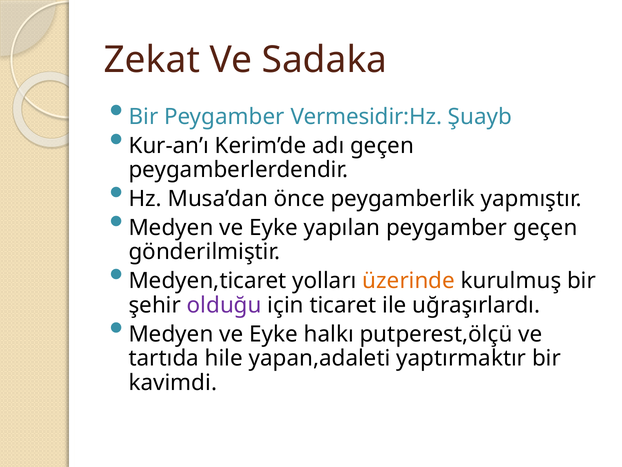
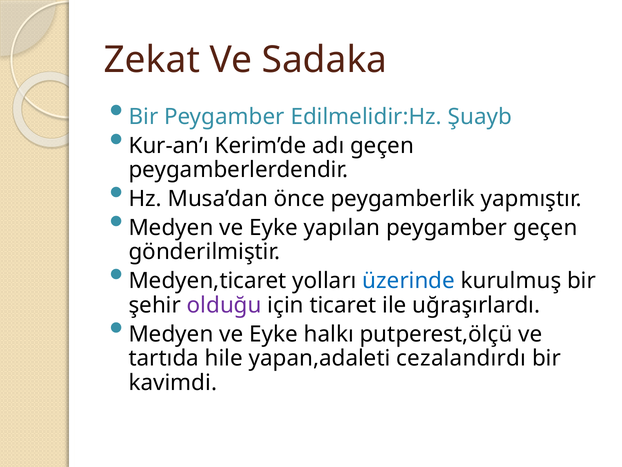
Vermesidir:Hz: Vermesidir:Hz -> Edilmelidir:Hz
üzerinde colour: orange -> blue
yaptırmaktır: yaptırmaktır -> cezalandırdı
